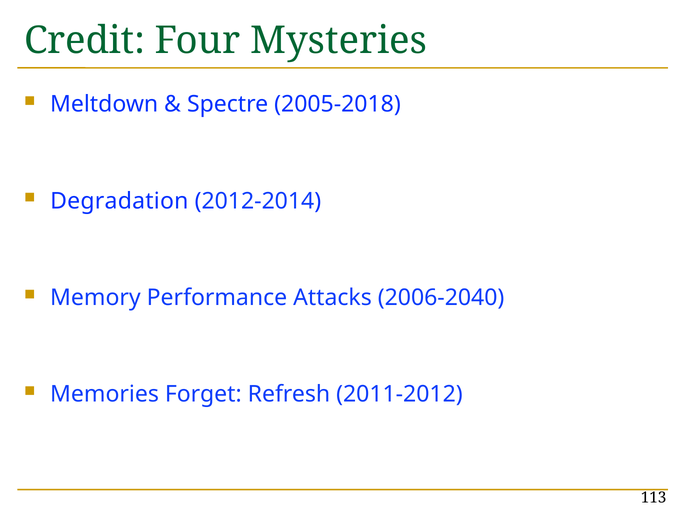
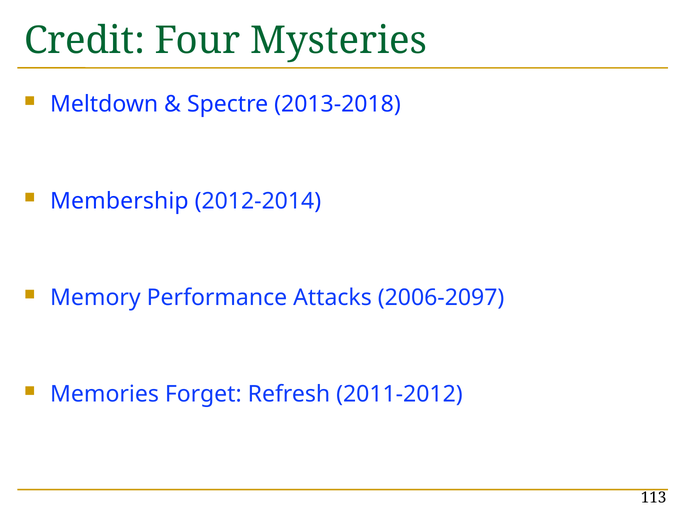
2005-2018: 2005-2018 -> 2013-2018
Degradation: Degradation -> Membership
2006-2040: 2006-2040 -> 2006-2097
